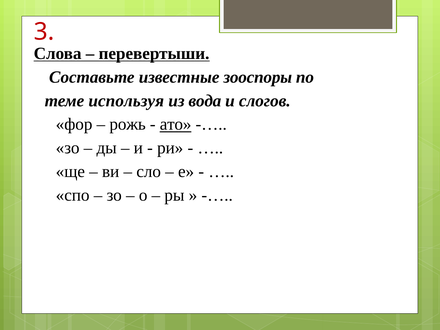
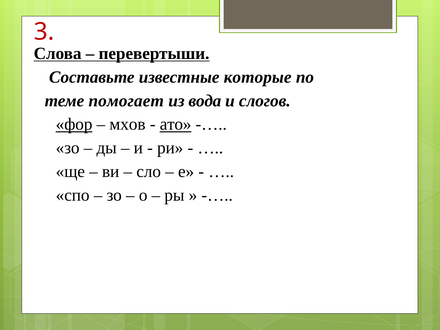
зооспоры: зооспоры -> которые
используя: используя -> помогает
фор underline: none -> present
рожь: рожь -> мхов
